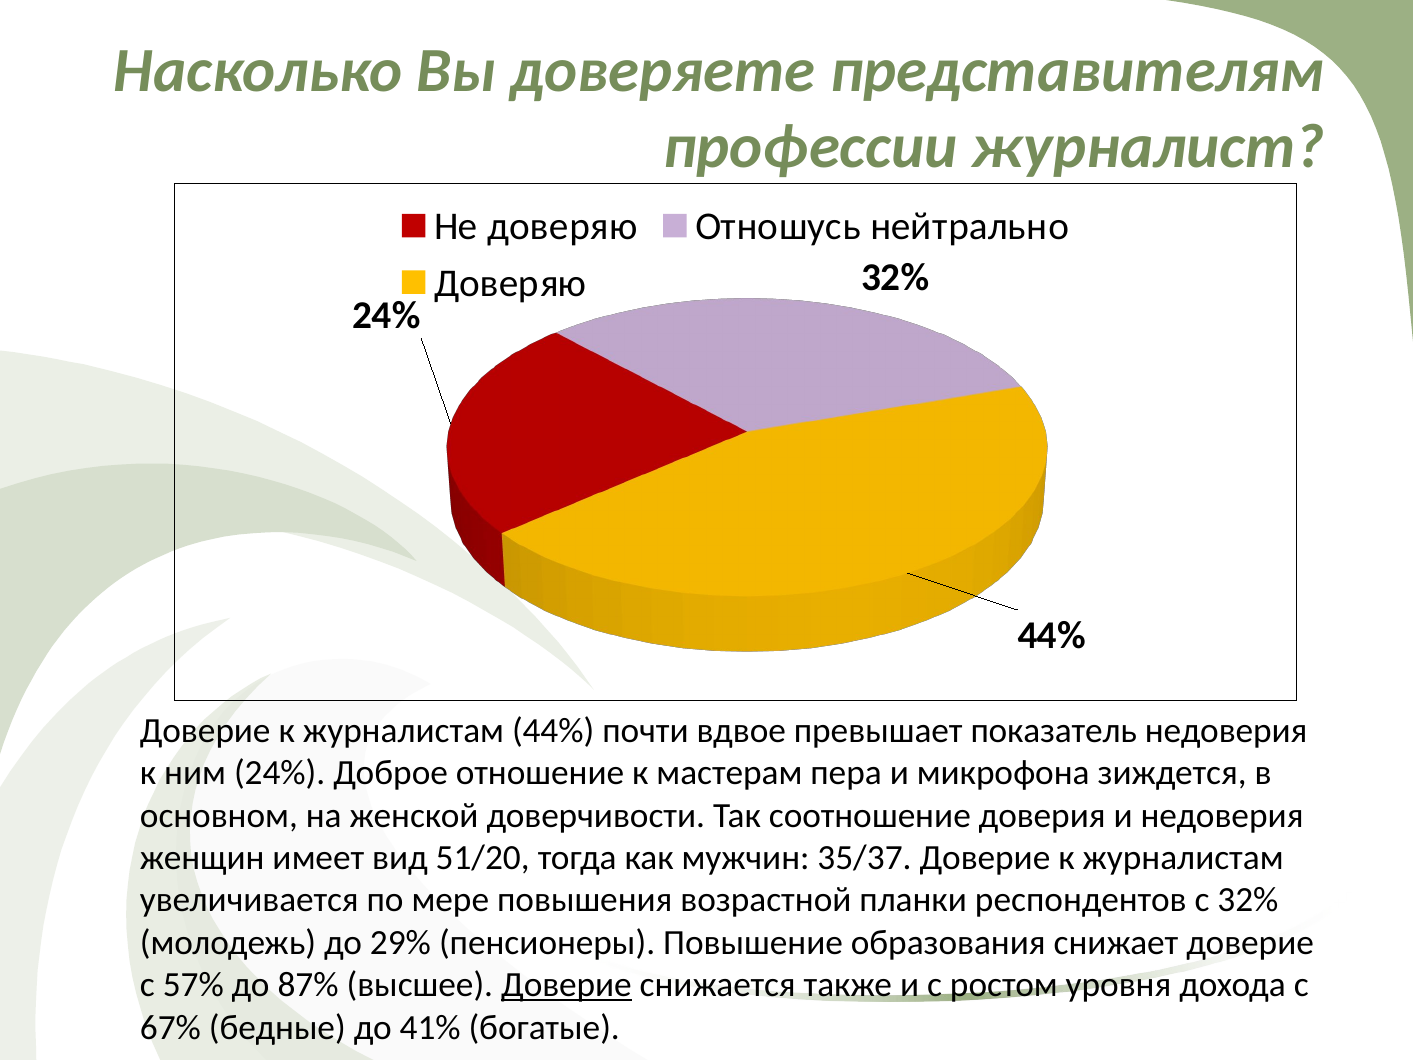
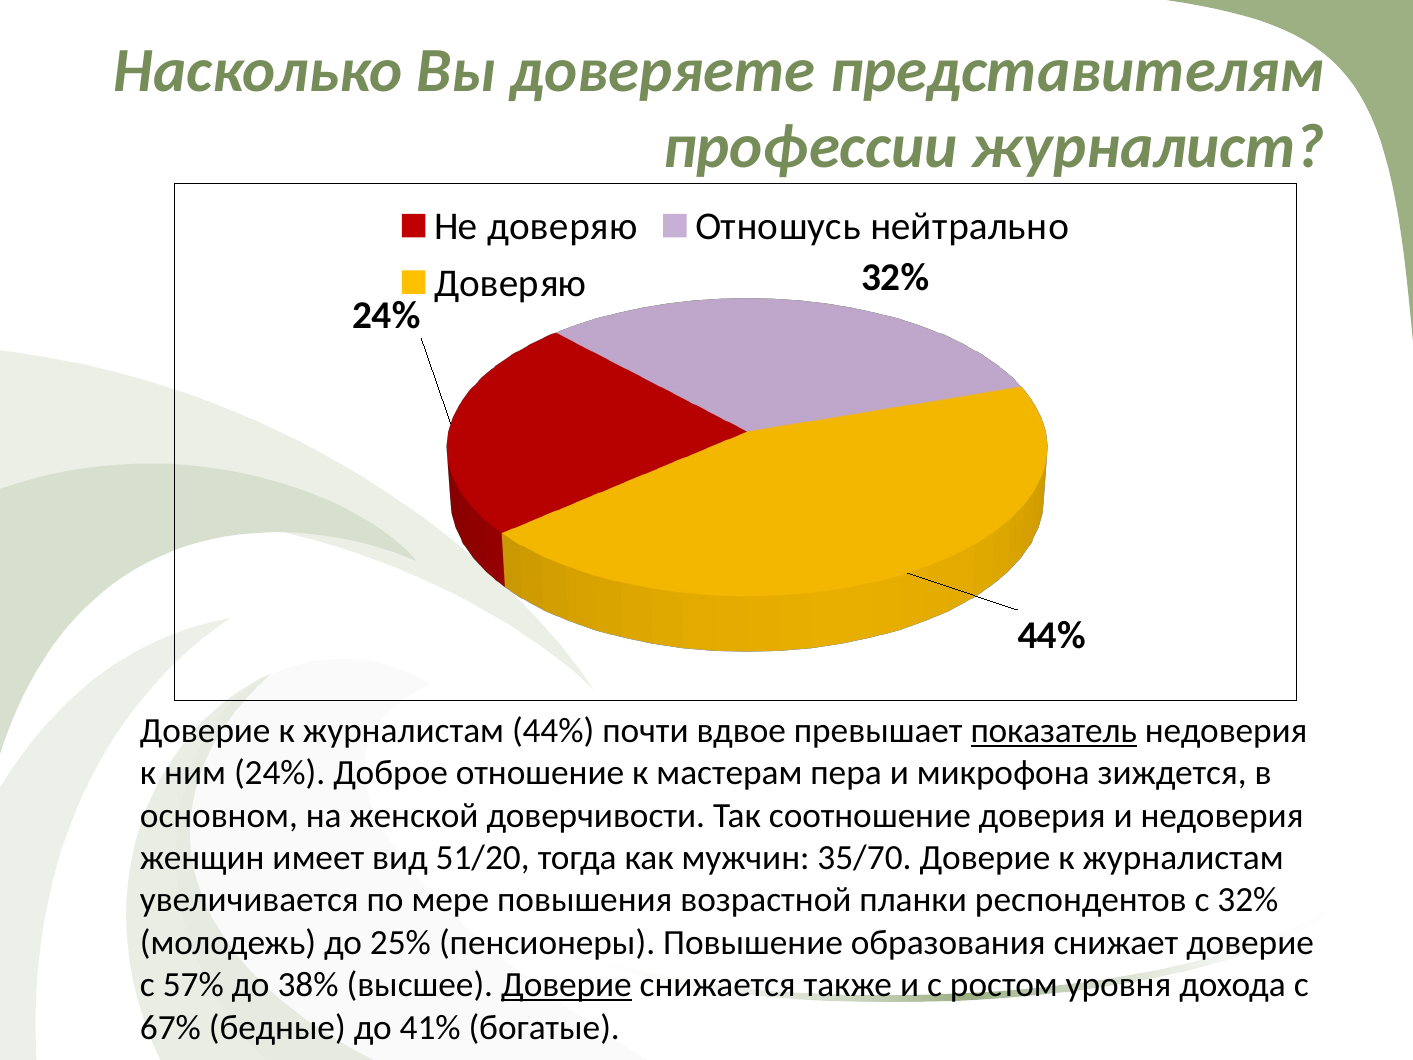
показатель underline: none -> present
35/37: 35/37 -> 35/70
29%: 29% -> 25%
87%: 87% -> 38%
